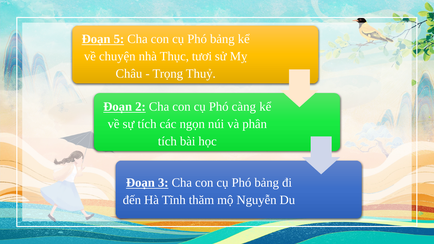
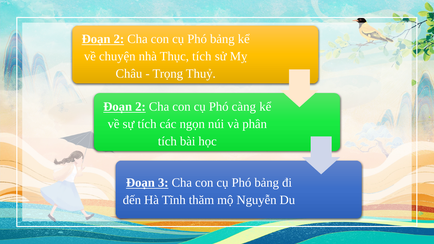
5 at (119, 39): 5 -> 2
Thục tươi: tươi -> tích
